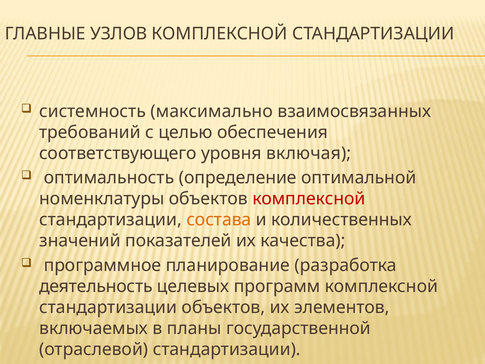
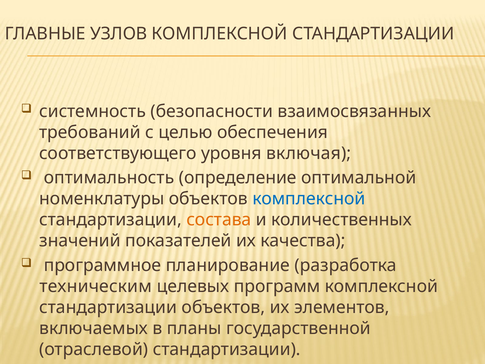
максимально: максимально -> безопасности
комплексной at (309, 199) colour: red -> blue
деятельность: деятельность -> техническим
